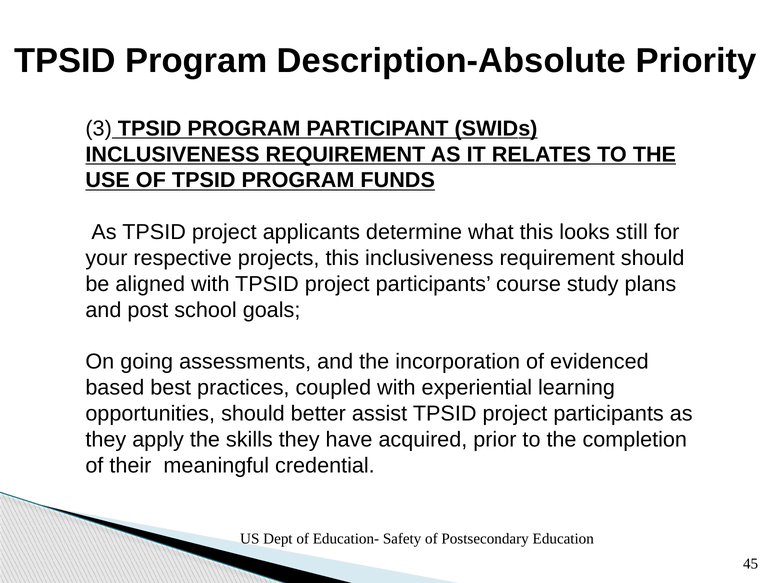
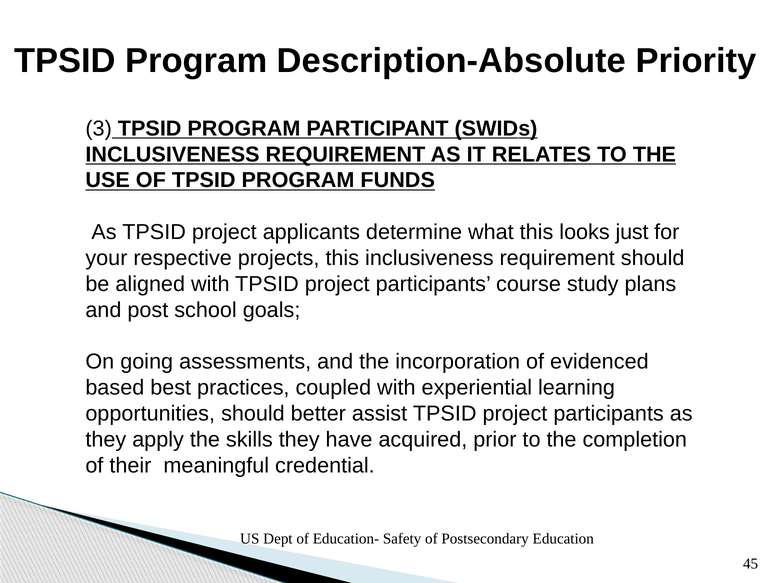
still: still -> just
